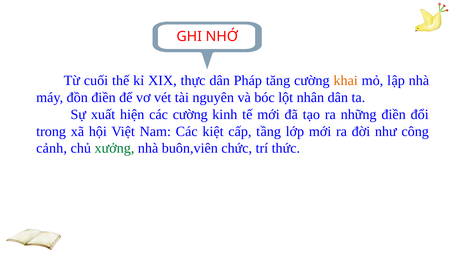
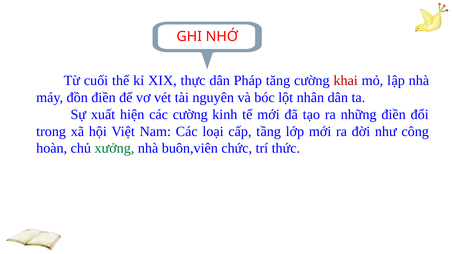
khai colour: orange -> red
kiệt: kiệt -> loại
cảnh: cảnh -> hoàn
